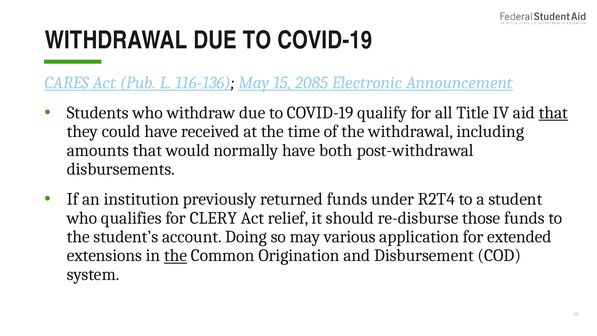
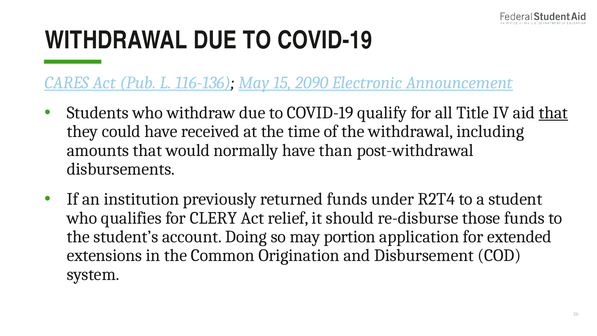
2085: 2085 -> 2090
both: both -> than
various: various -> portion
the at (176, 255) underline: present -> none
